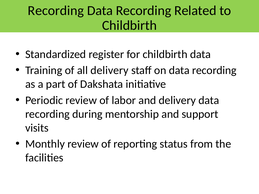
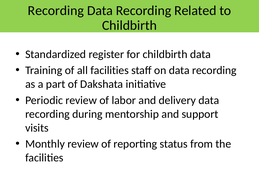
all delivery: delivery -> facilities
